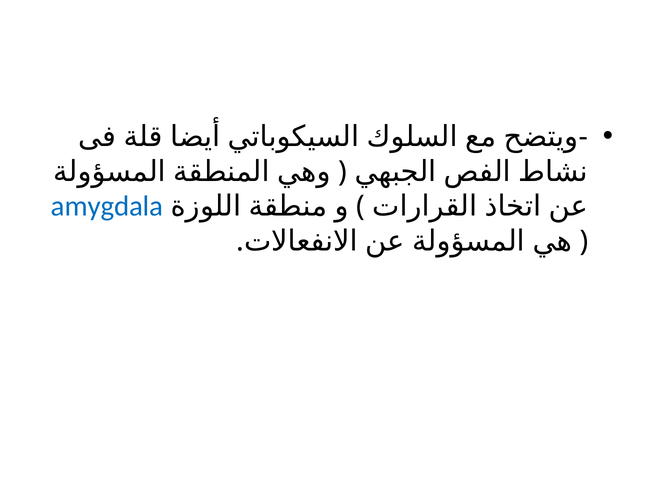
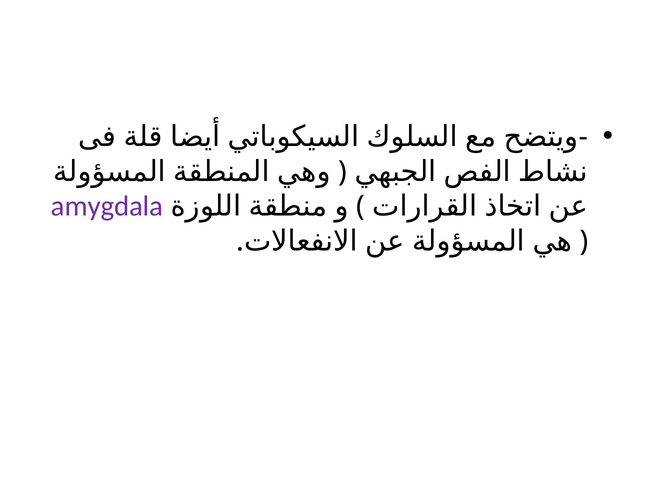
amygdala colour: blue -> purple
